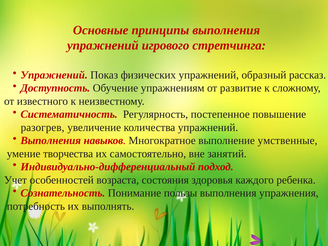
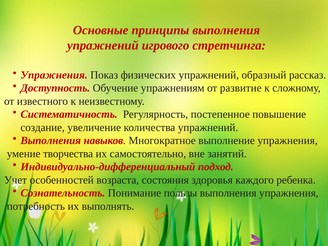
Упражнений at (54, 75): Упражнений -> Упражнения
разогрев: разогрев -> создание
выполнение умственные: умственные -> упражнения
